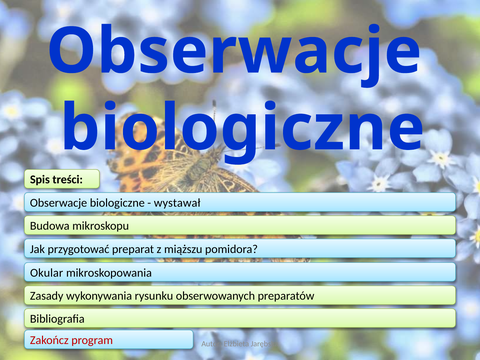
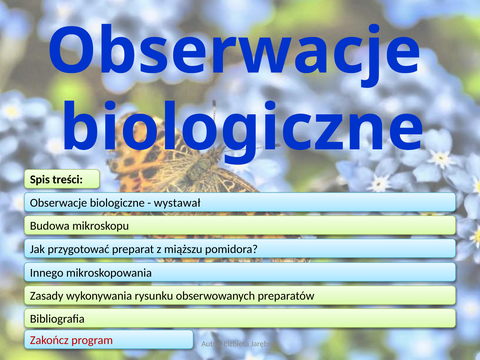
Okular: Okular -> Innego
